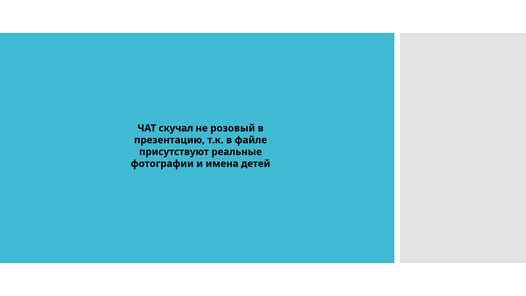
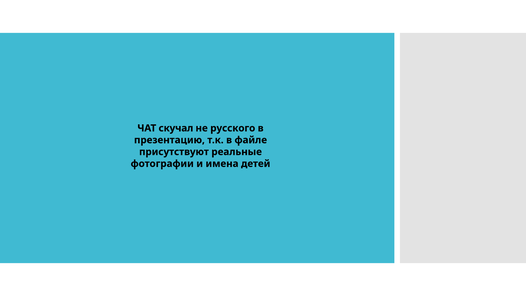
розовый: розовый -> русского
